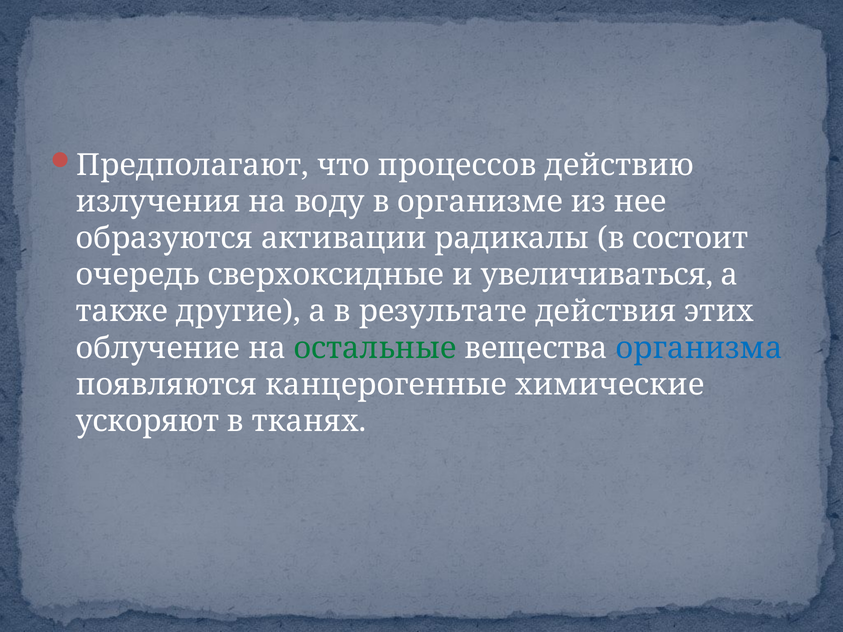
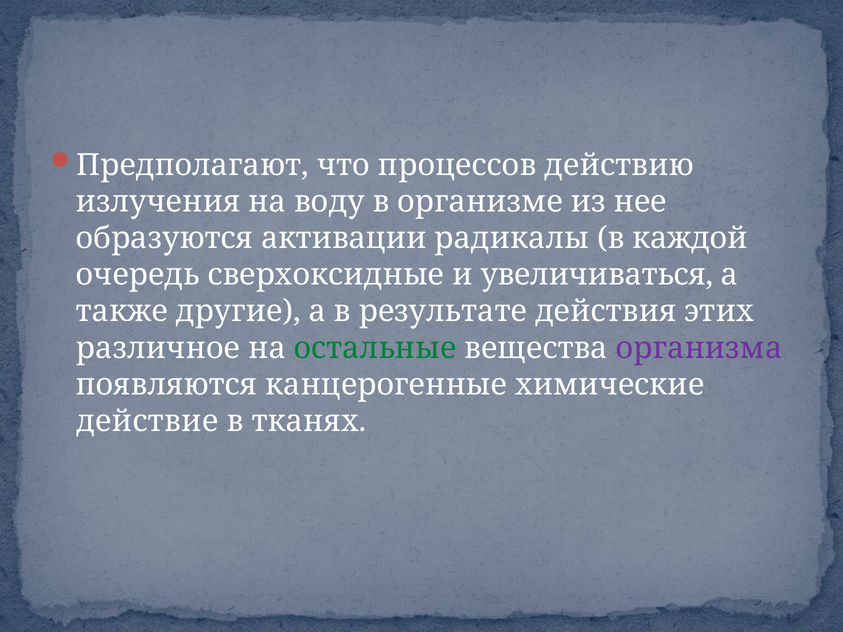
состоит: состоит -> каждой
облучение: облучение -> различное
организма colour: blue -> purple
ускоряют: ускоряют -> действие
